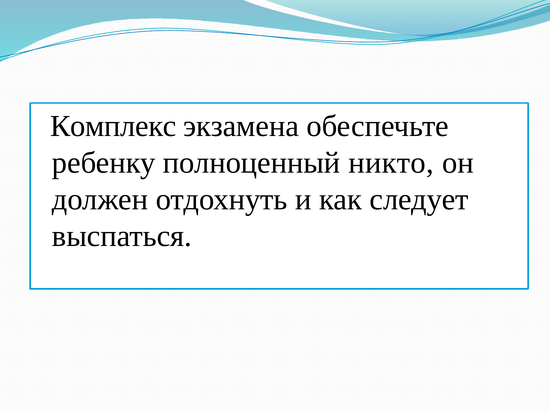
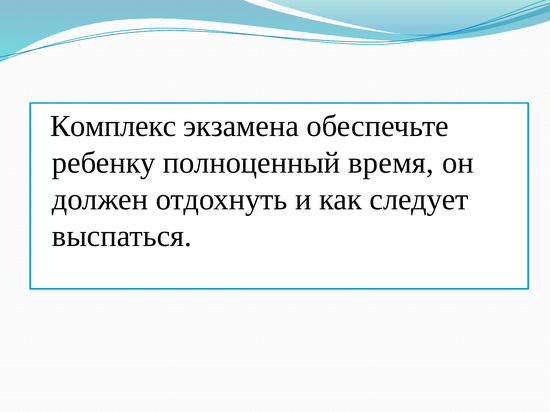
никто: никто -> время
